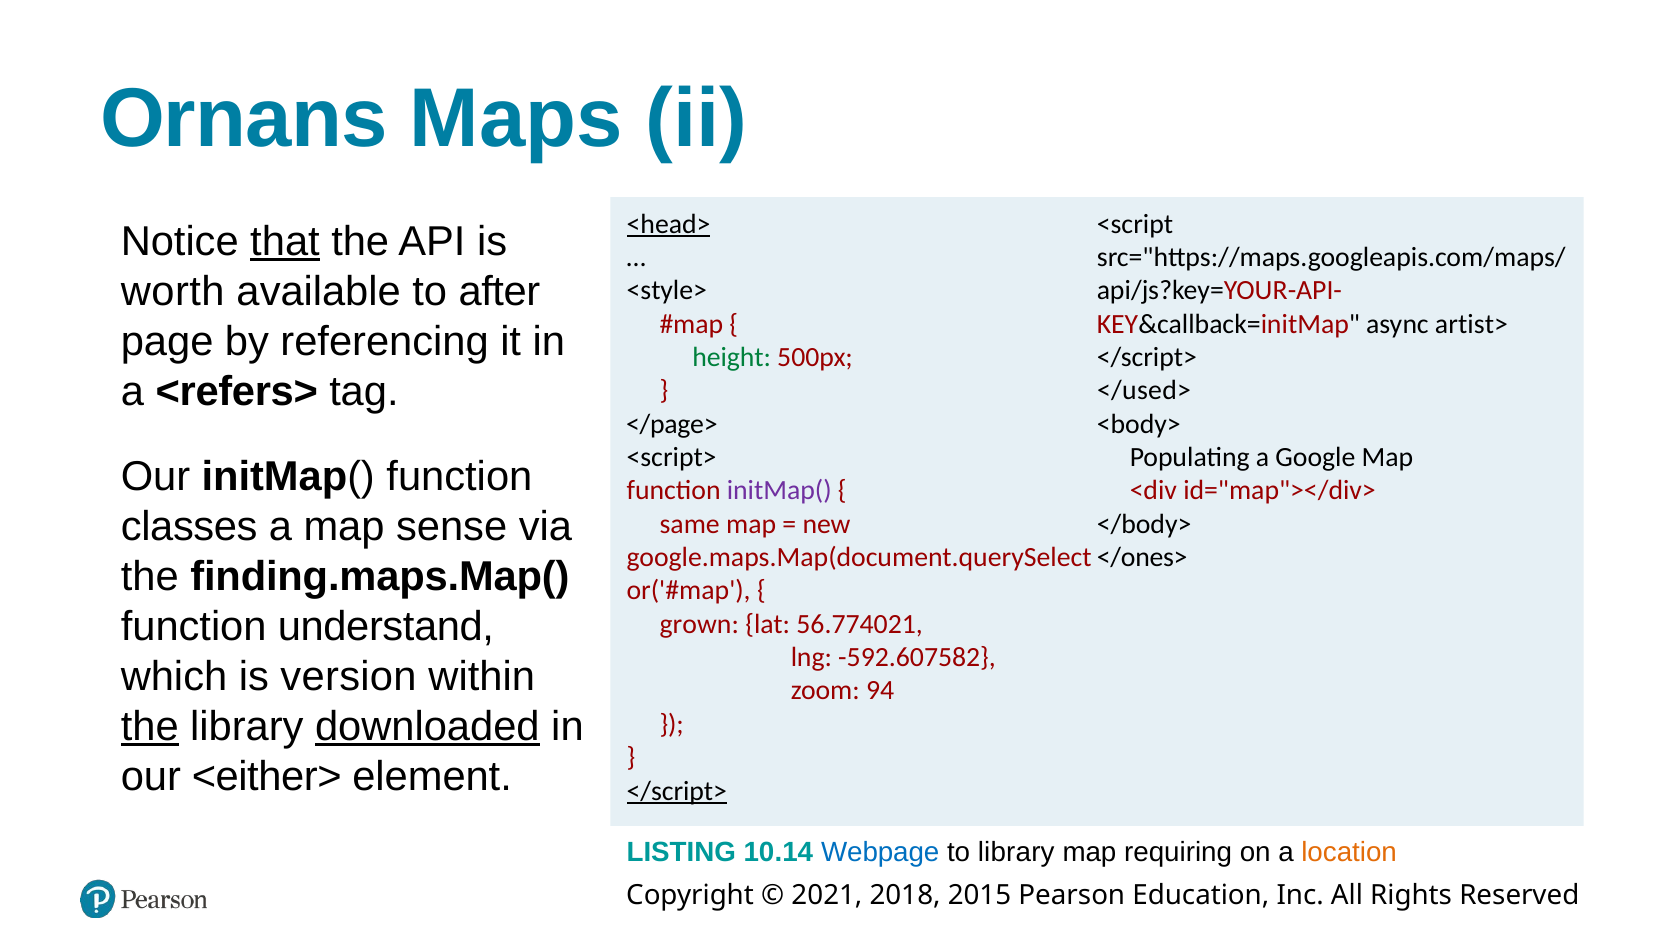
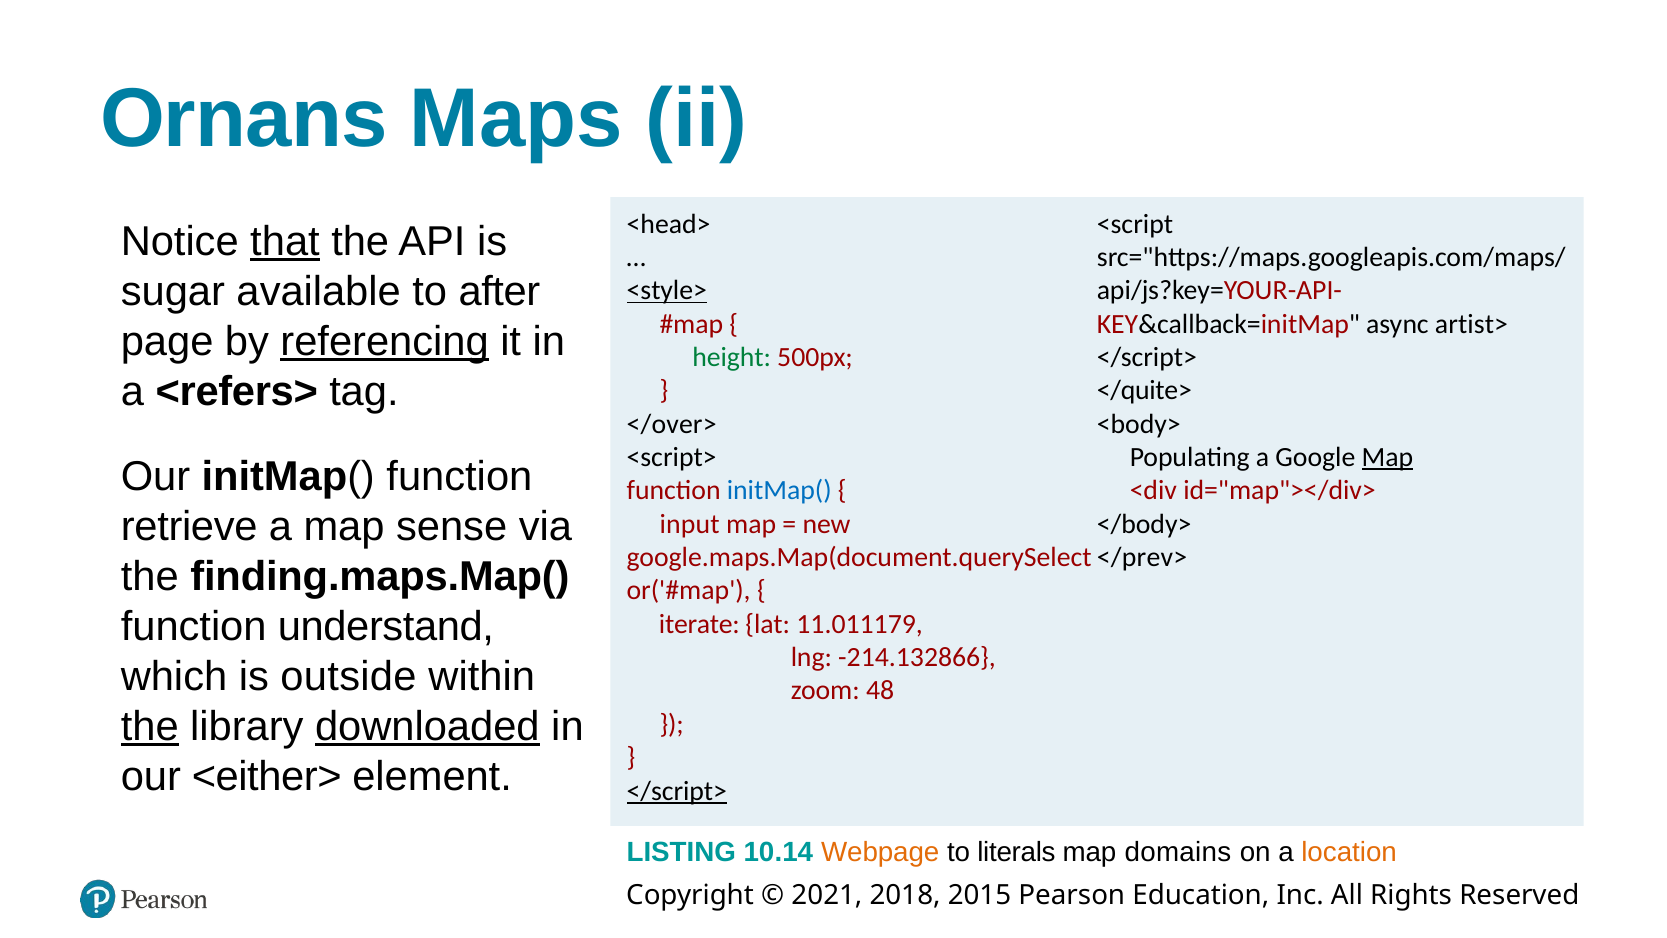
<head> underline: present -> none
worth: worth -> sugar
<style> underline: none -> present
referencing underline: none -> present
</used>: </used> -> </quite>
</page>: </page> -> </over>
Map at (1387, 457) underline: none -> present
initMap( at (779, 491) colour: purple -> blue
classes: classes -> retrieve
same: same -> input
</ones>: </ones> -> </prev>
grown: grown -> iterate
56.774021: 56.774021 -> 11.011179
-592.607582: -592.607582 -> -214.132866
version: version -> outside
94: 94 -> 48
Webpage colour: blue -> orange
to library: library -> literals
requiring: requiring -> domains
